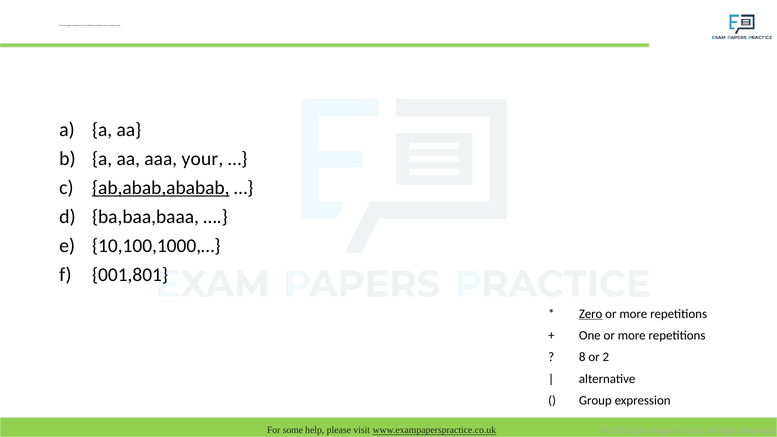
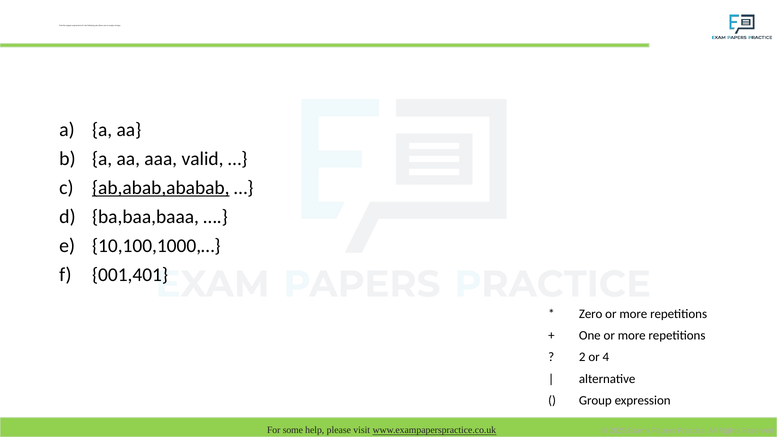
your: your -> valid
001,801: 001,801 -> 001,401
Zero underline: present -> none
8: 8 -> 2
2: 2 -> 4
